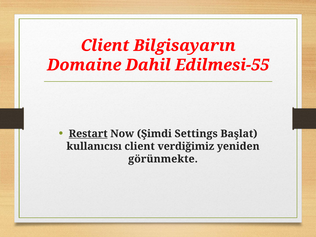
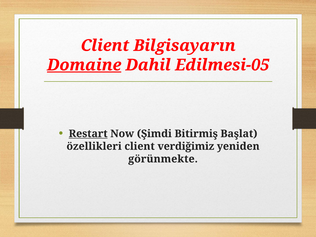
Domaine underline: none -> present
Edilmesi-55: Edilmesi-55 -> Edilmesi-05
Settings: Settings -> Bitirmiş
kullanıcısı: kullanıcısı -> özellikleri
